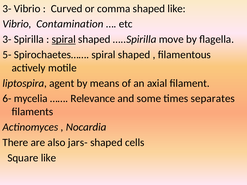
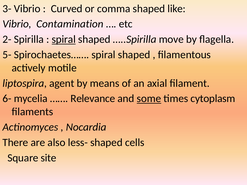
3- at (7, 39): 3- -> 2-
some underline: none -> present
separates: separates -> cytoplasm
jars-: jars- -> less-
Square like: like -> site
